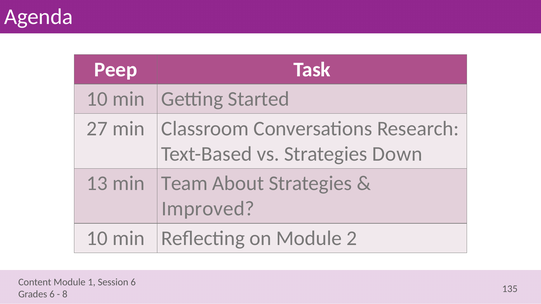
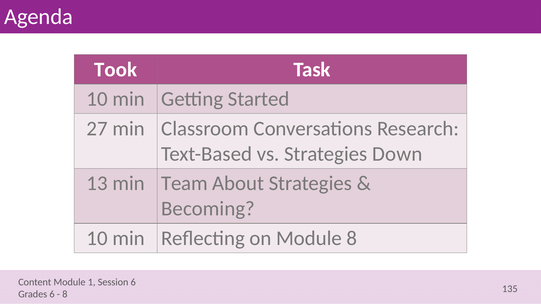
Peep: Peep -> Took
Improved: Improved -> Becoming
Module 2: 2 -> 8
